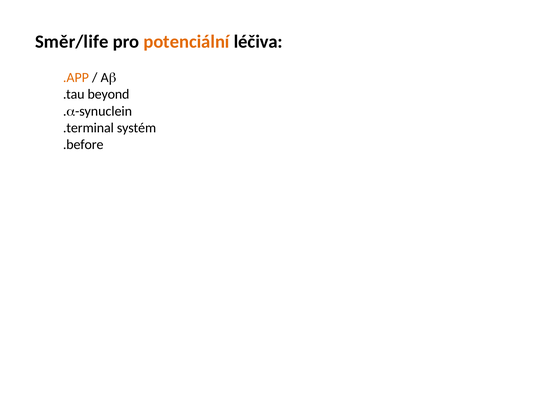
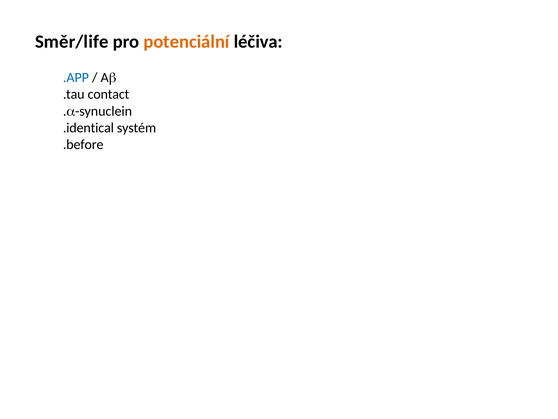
.APP colour: orange -> blue
beyond: beyond -> contact
.terminal: .terminal -> .identical
